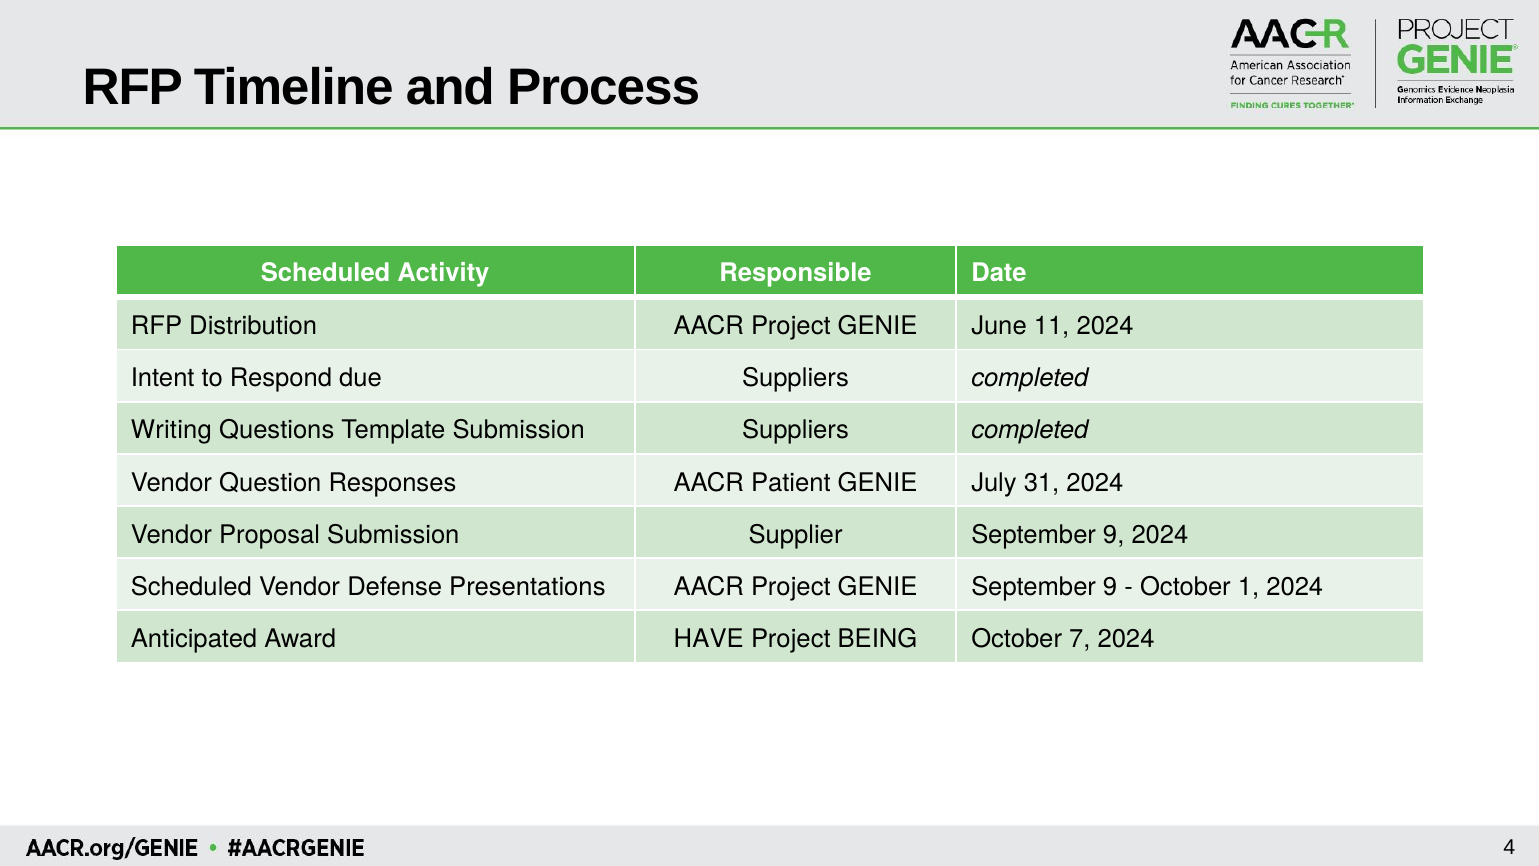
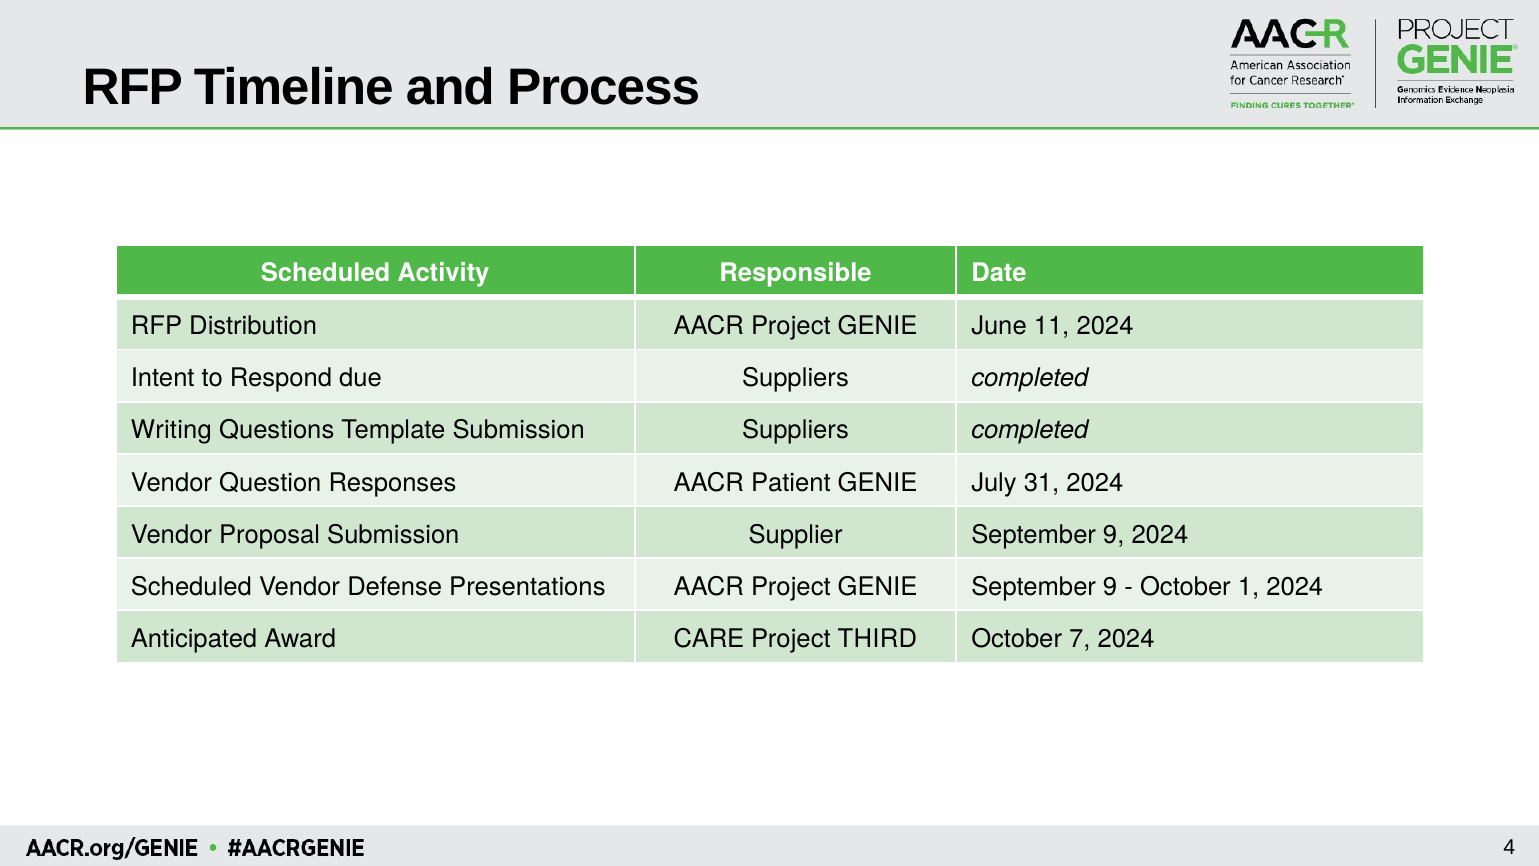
HAVE: HAVE -> CARE
BEING: BEING -> THIRD
